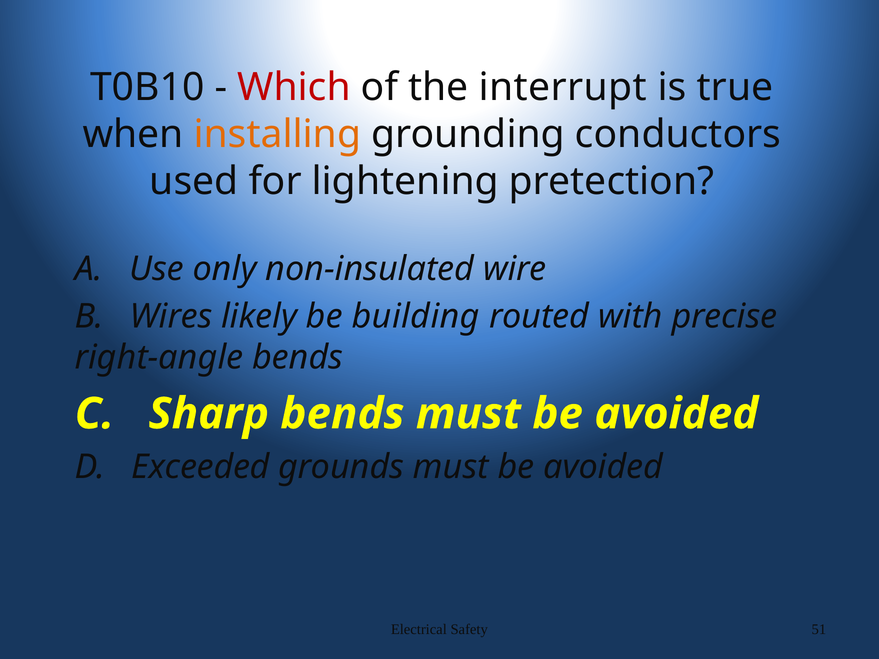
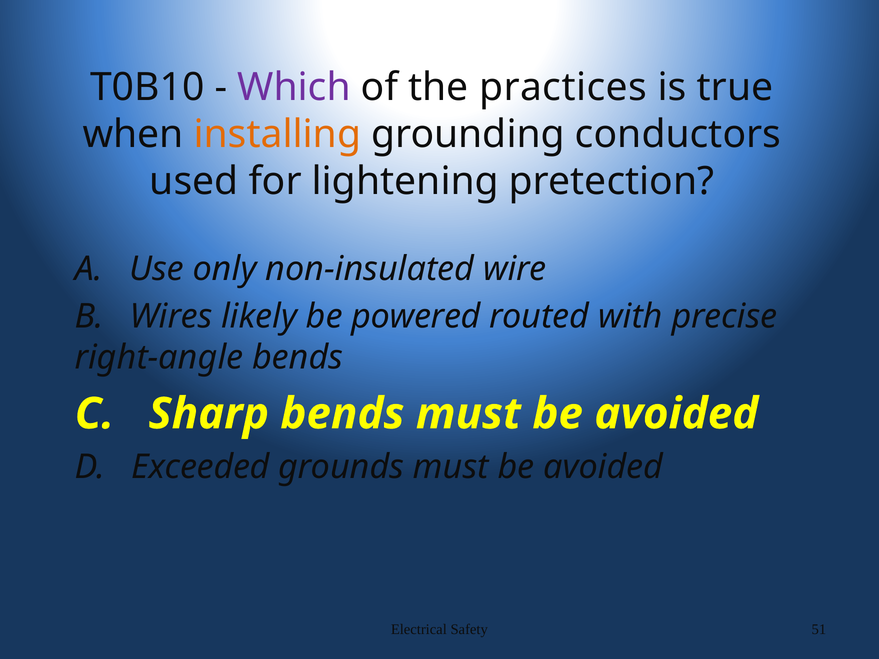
Which colour: red -> purple
interrupt: interrupt -> practices
building: building -> powered
